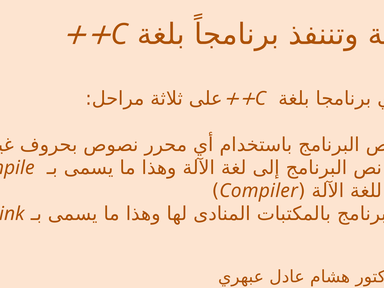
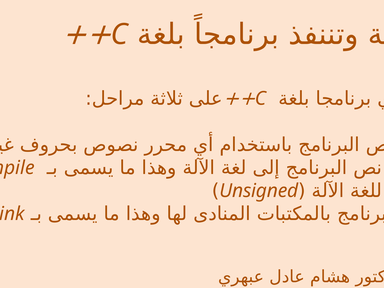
Compiler: Compiler -> Unsigned
